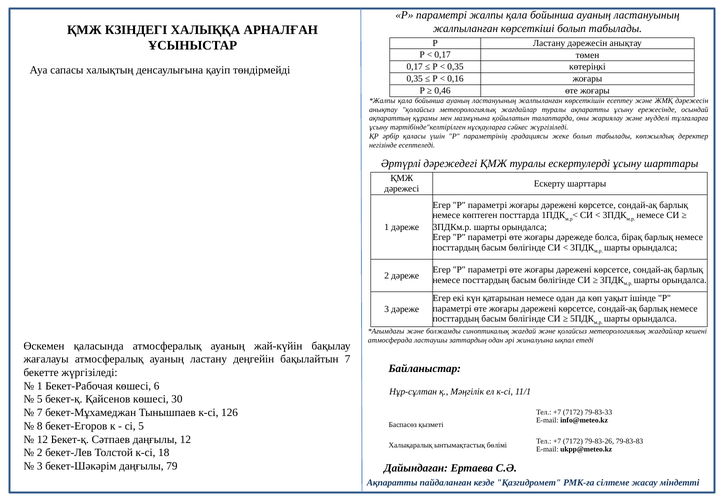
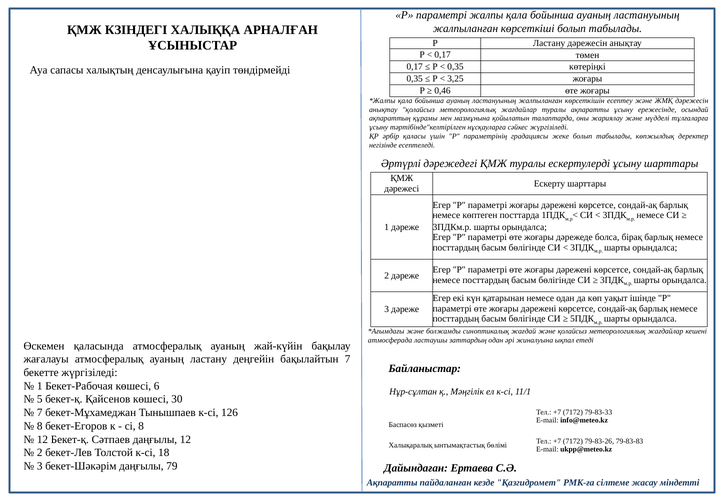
0,16: 0,16 -> 3,25
сі 5: 5 -> 8
